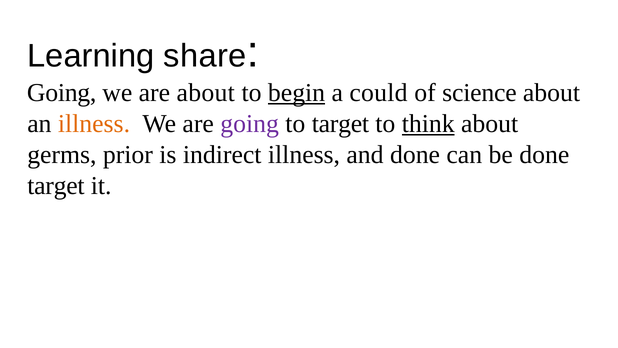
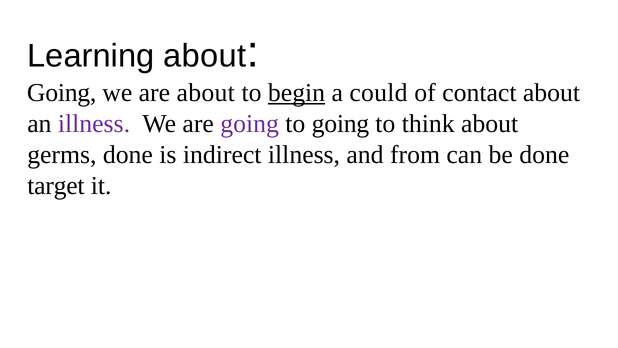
Learning share: share -> about
science: science -> contact
illness at (94, 124) colour: orange -> purple
to target: target -> going
think underline: present -> none
germs prior: prior -> done
and done: done -> from
